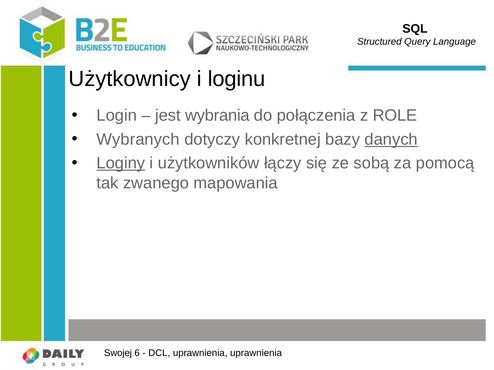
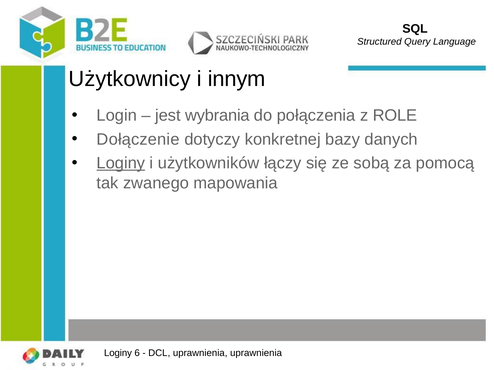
loginu: loginu -> innym
Wybranych: Wybranych -> Dołączenie
danych underline: present -> none
Swojej at (118, 353): Swojej -> Loginy
